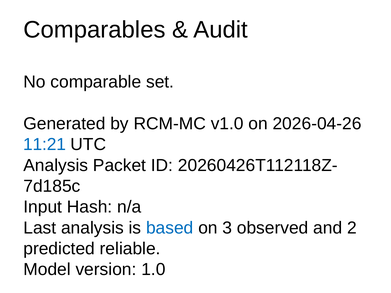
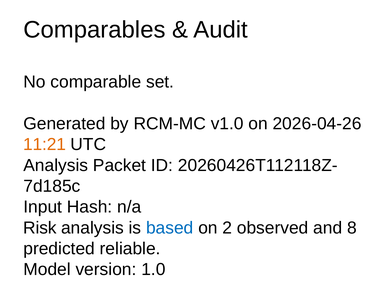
11:21 colour: blue -> orange
Last: Last -> Risk
3: 3 -> 2
2: 2 -> 8
